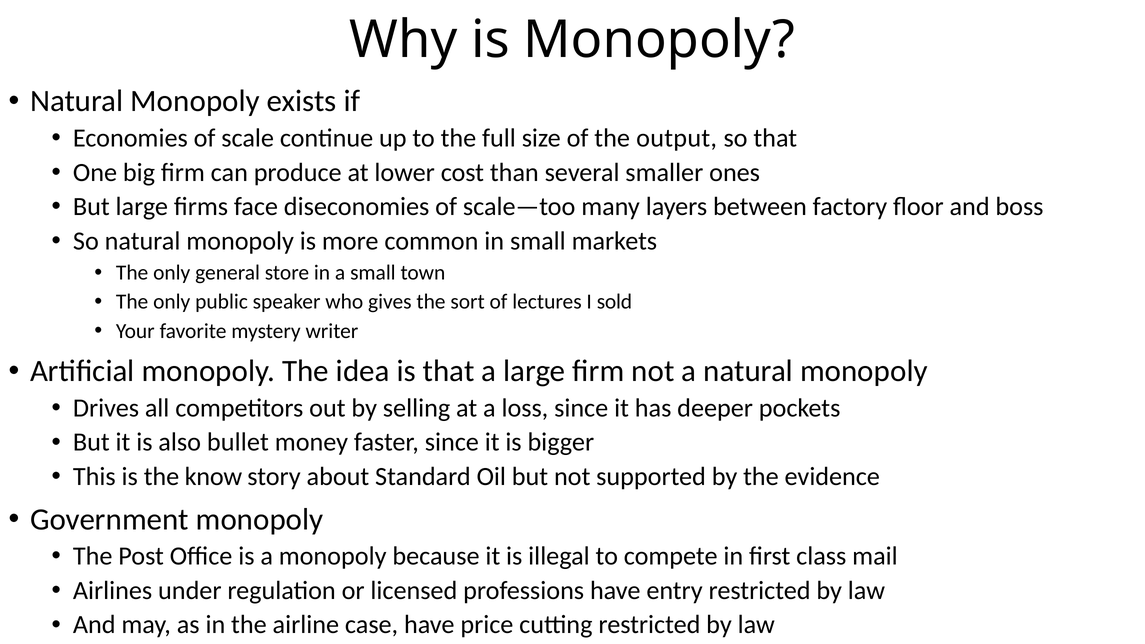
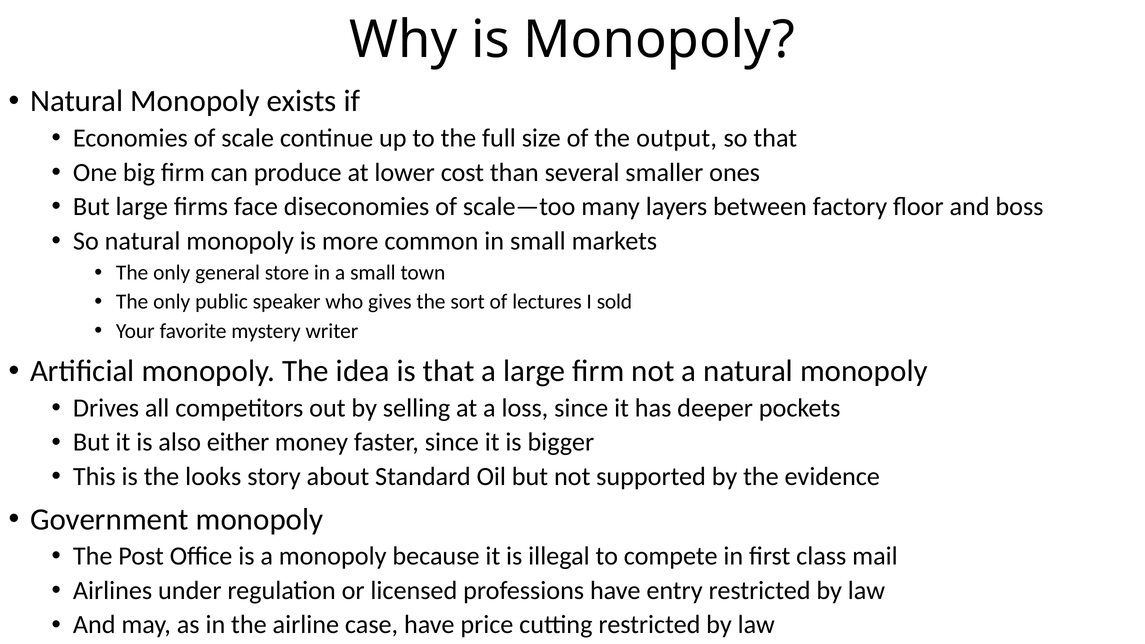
bullet: bullet -> either
know: know -> looks
